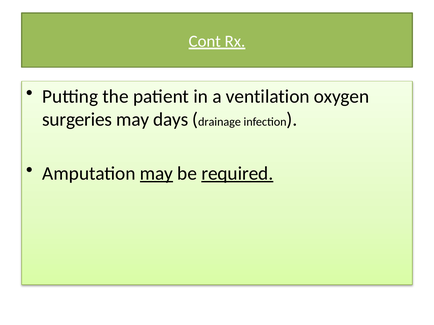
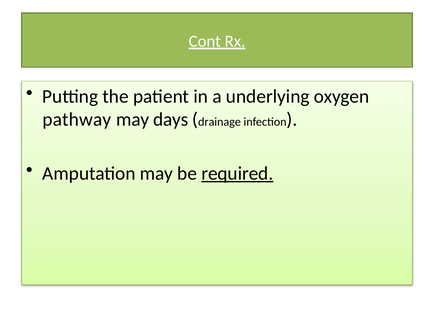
ventilation: ventilation -> underlying
surgeries: surgeries -> pathway
may at (156, 174) underline: present -> none
